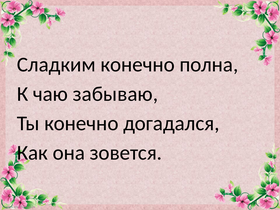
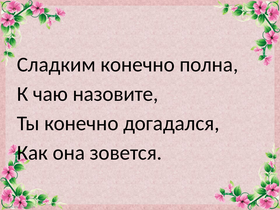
забываю: забываю -> назовите
